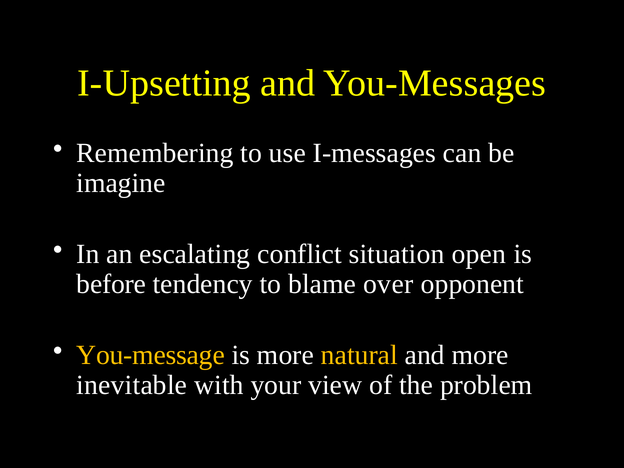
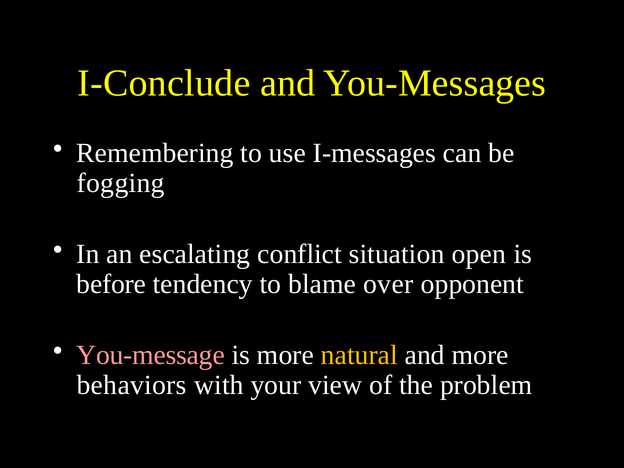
I-Upsetting: I-Upsetting -> I-Conclude
imagine: imagine -> fogging
You-message colour: yellow -> pink
inevitable: inevitable -> behaviors
